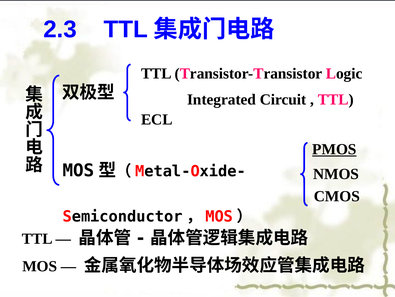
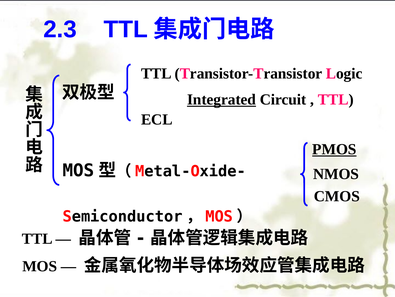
Integrated underline: none -> present
